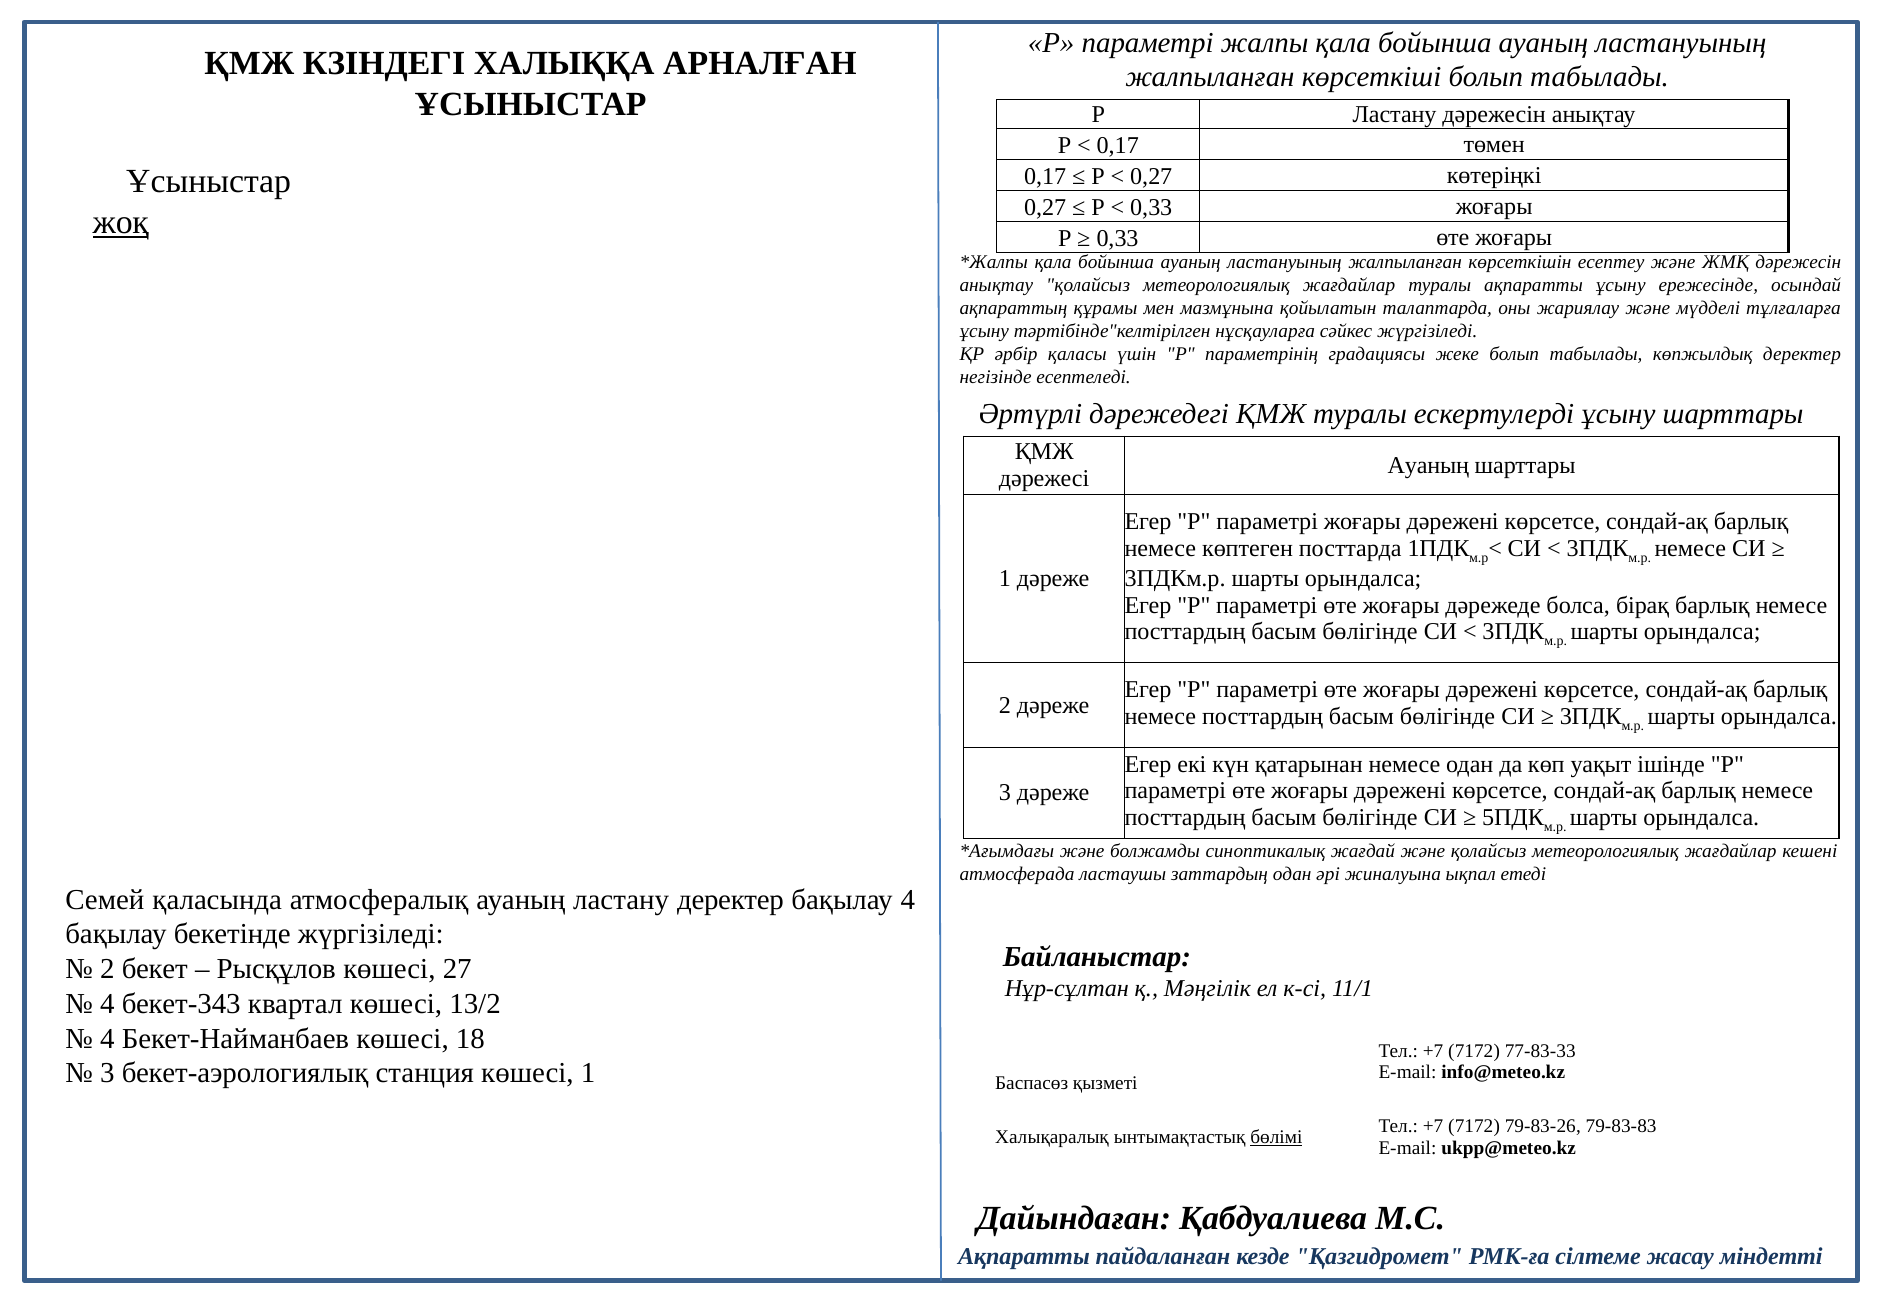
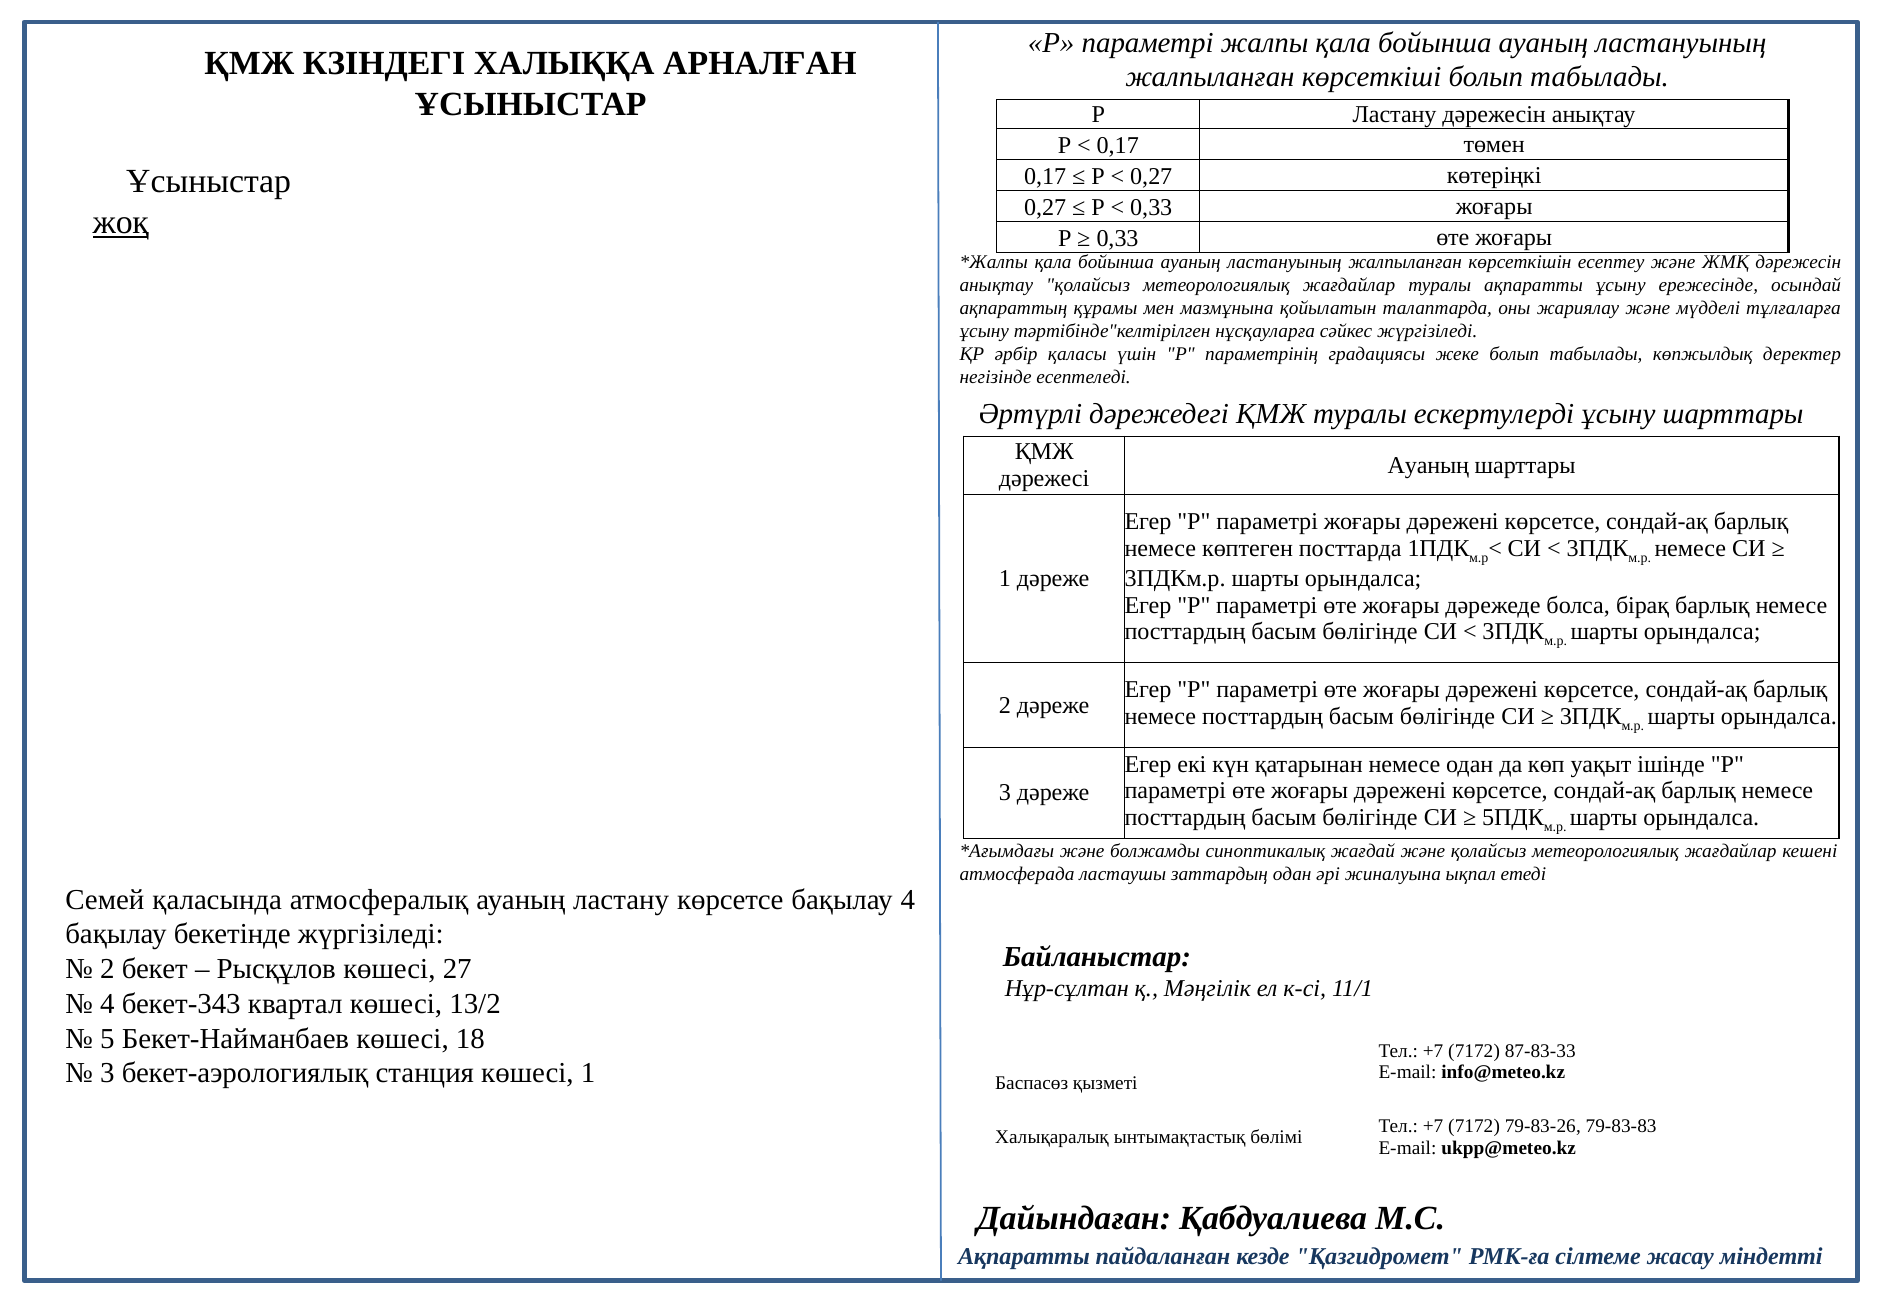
ластану деректер: деректер -> көрсетсе
4 at (107, 1038): 4 -> 5
77-83-33: 77-83-33 -> 87-83-33
бөлімі underline: present -> none
